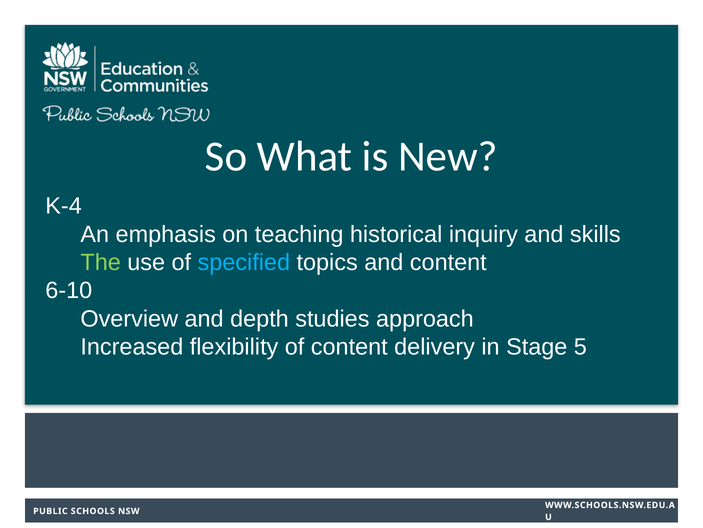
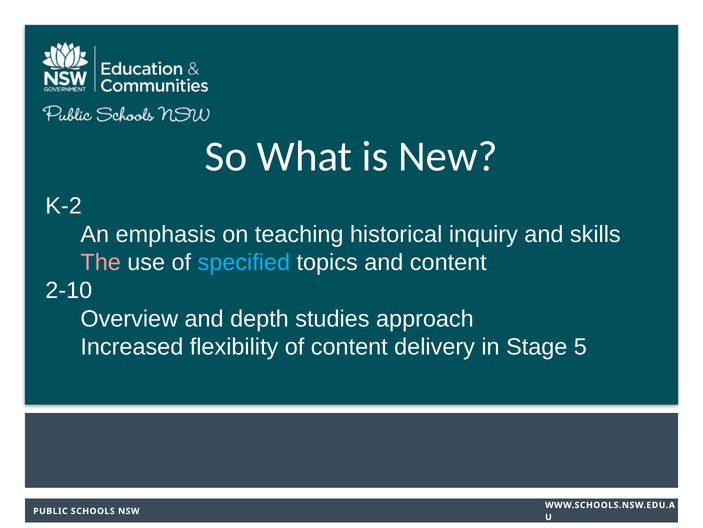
K-4: K-4 -> K-2
The colour: light green -> pink
6-10: 6-10 -> 2-10
